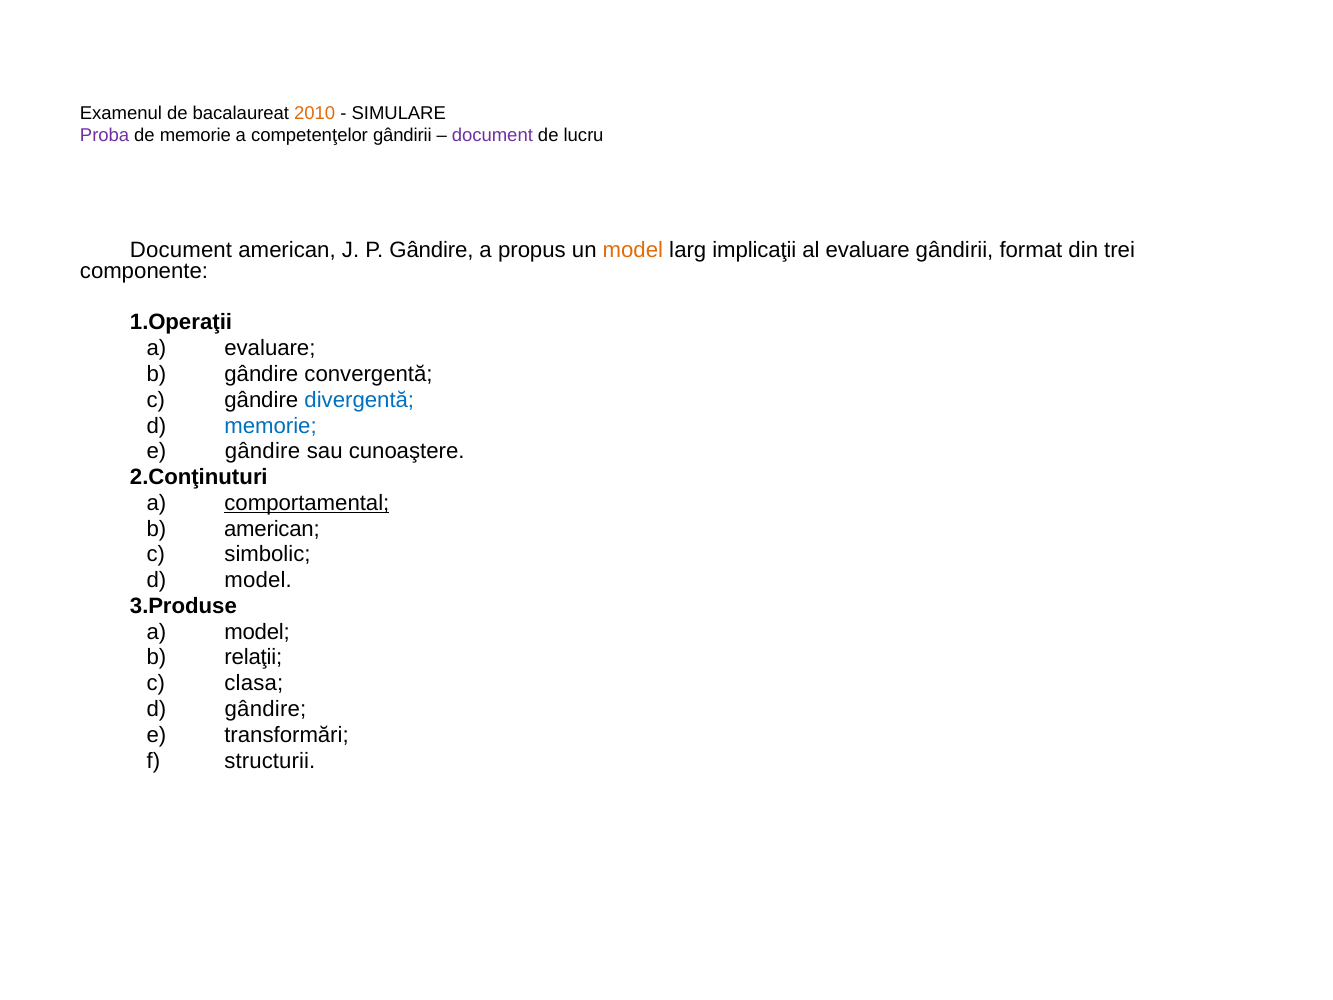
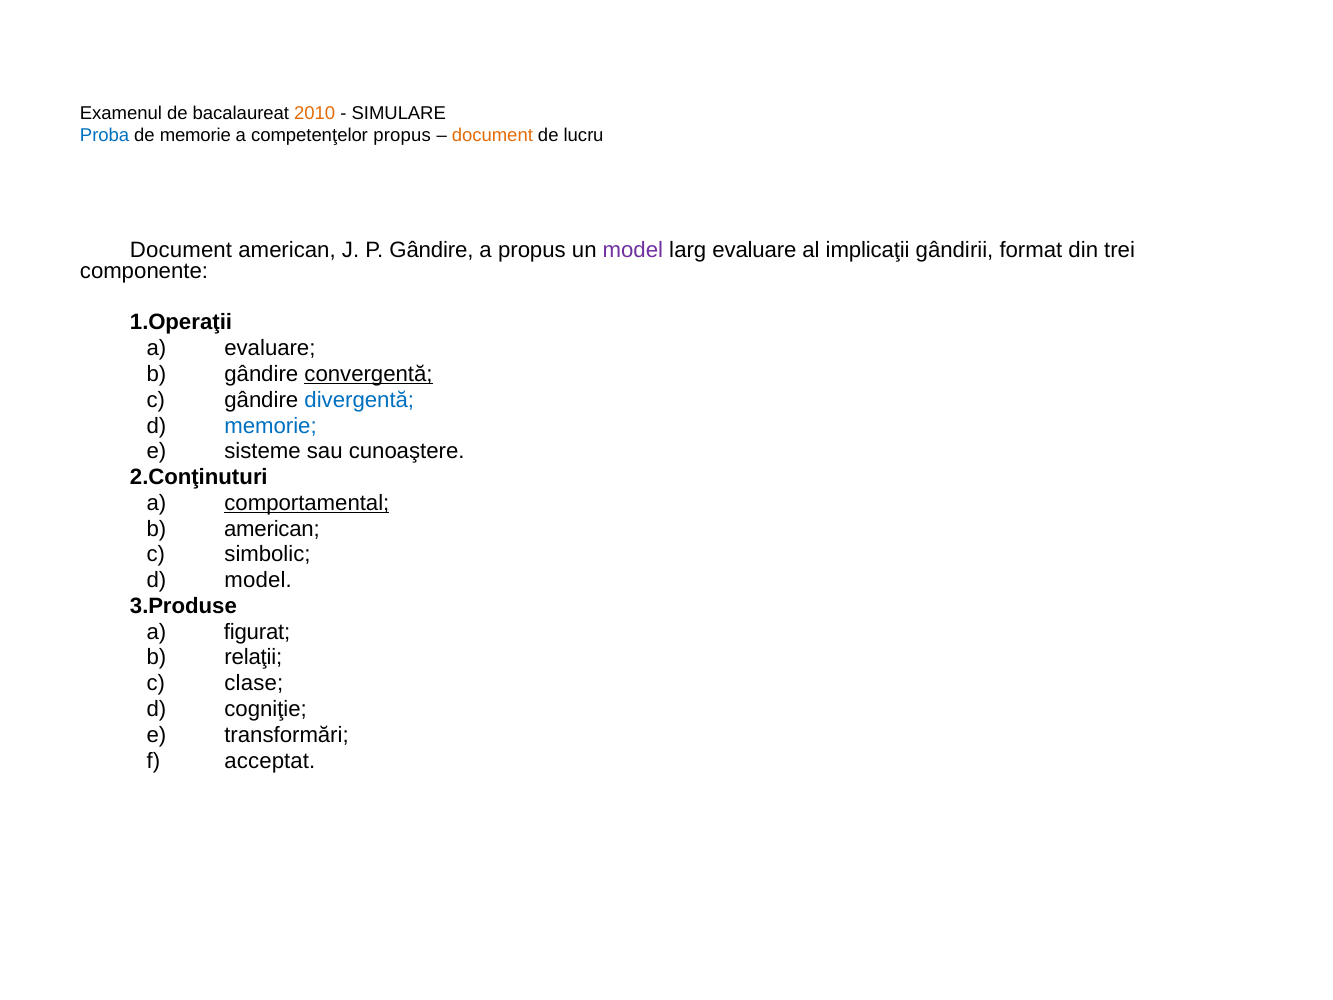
Proba colour: purple -> blue
competenţelor gândirii: gândirii -> propus
document at (492, 136) colour: purple -> orange
model at (633, 250) colour: orange -> purple
larg implicaţii: implicaţii -> evaluare
al evaluare: evaluare -> implicaţii
convergentă underline: none -> present
gândire at (262, 451): gândire -> sisteme
a model: model -> figurat
clasa: clasa -> clase
gândire at (266, 709): gândire -> cogniţie
structurii: structurii -> acceptat
